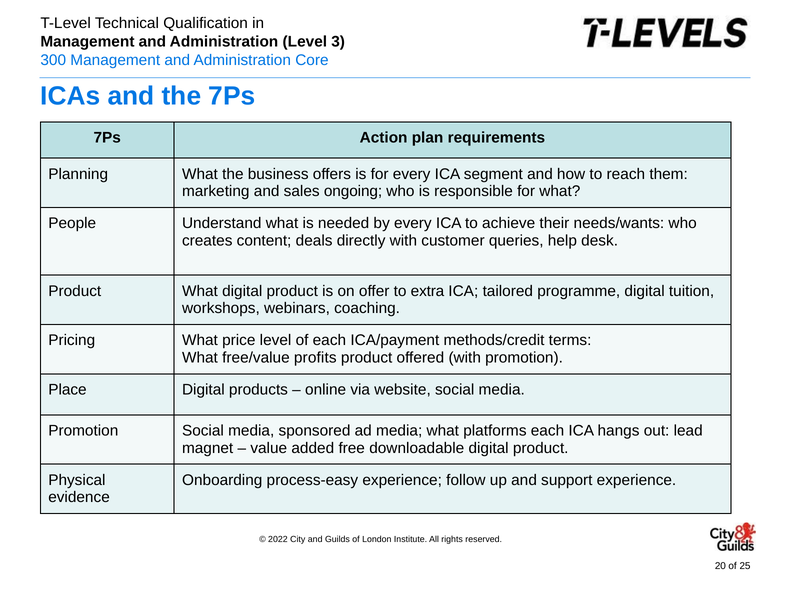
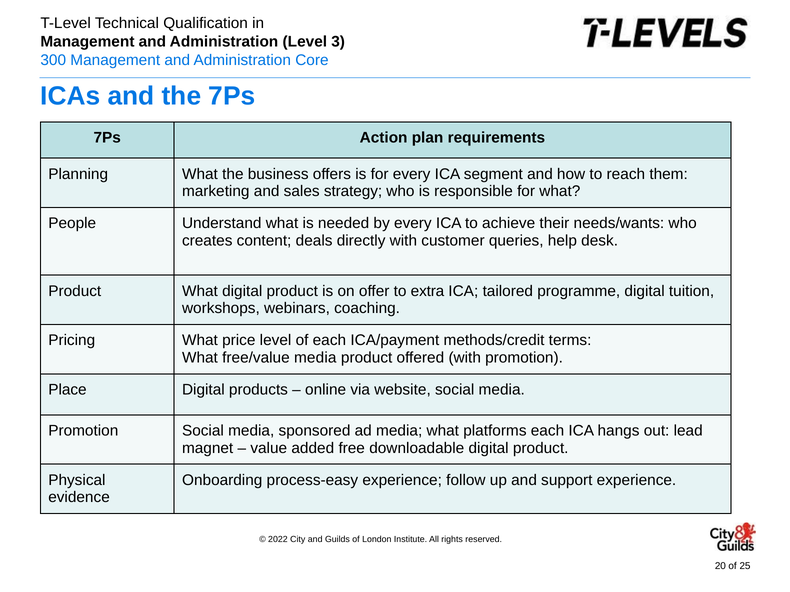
ongoing: ongoing -> strategy
free/value profits: profits -> media
